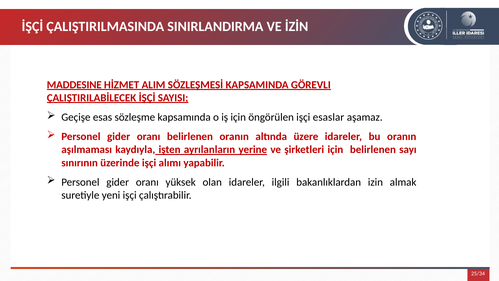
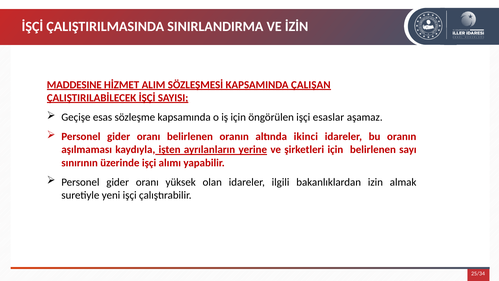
GÖREVLI: GÖREVLI -> ÇALIŞAN
üzere: üzere -> ikinci
